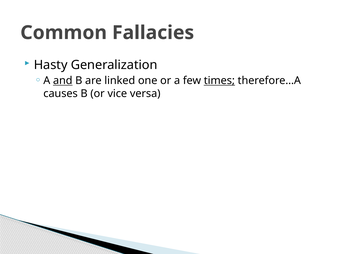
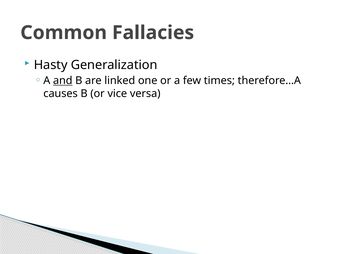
times underline: present -> none
